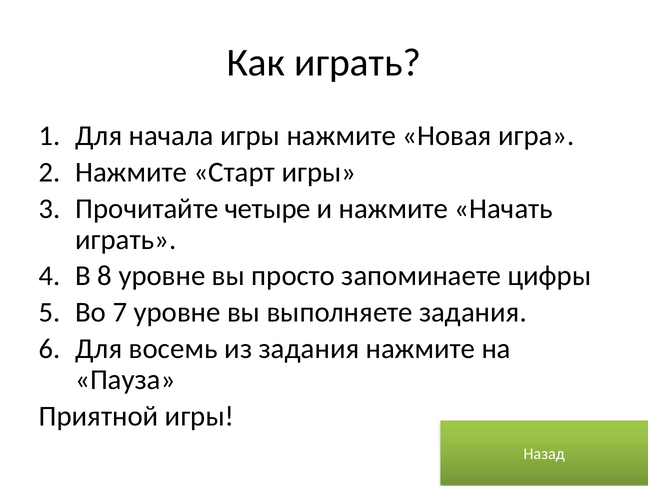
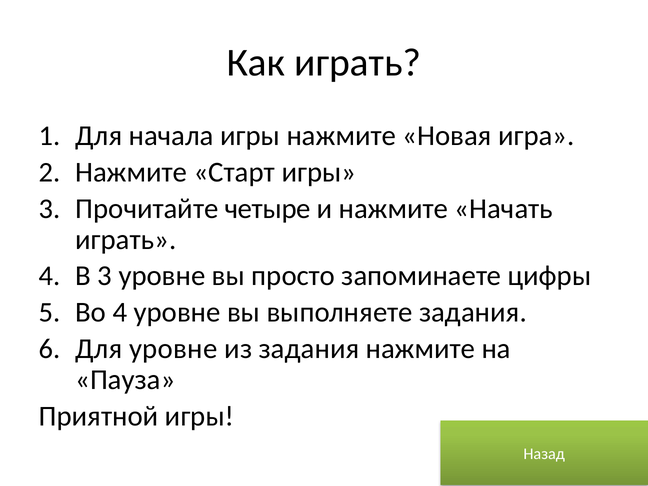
В 8: 8 -> 3
Во 7: 7 -> 4
Для восемь: восемь -> уровне
